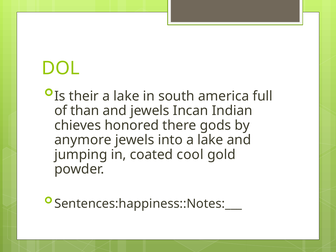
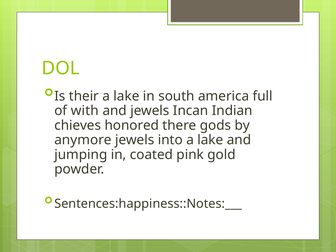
than: than -> with
cool: cool -> pink
